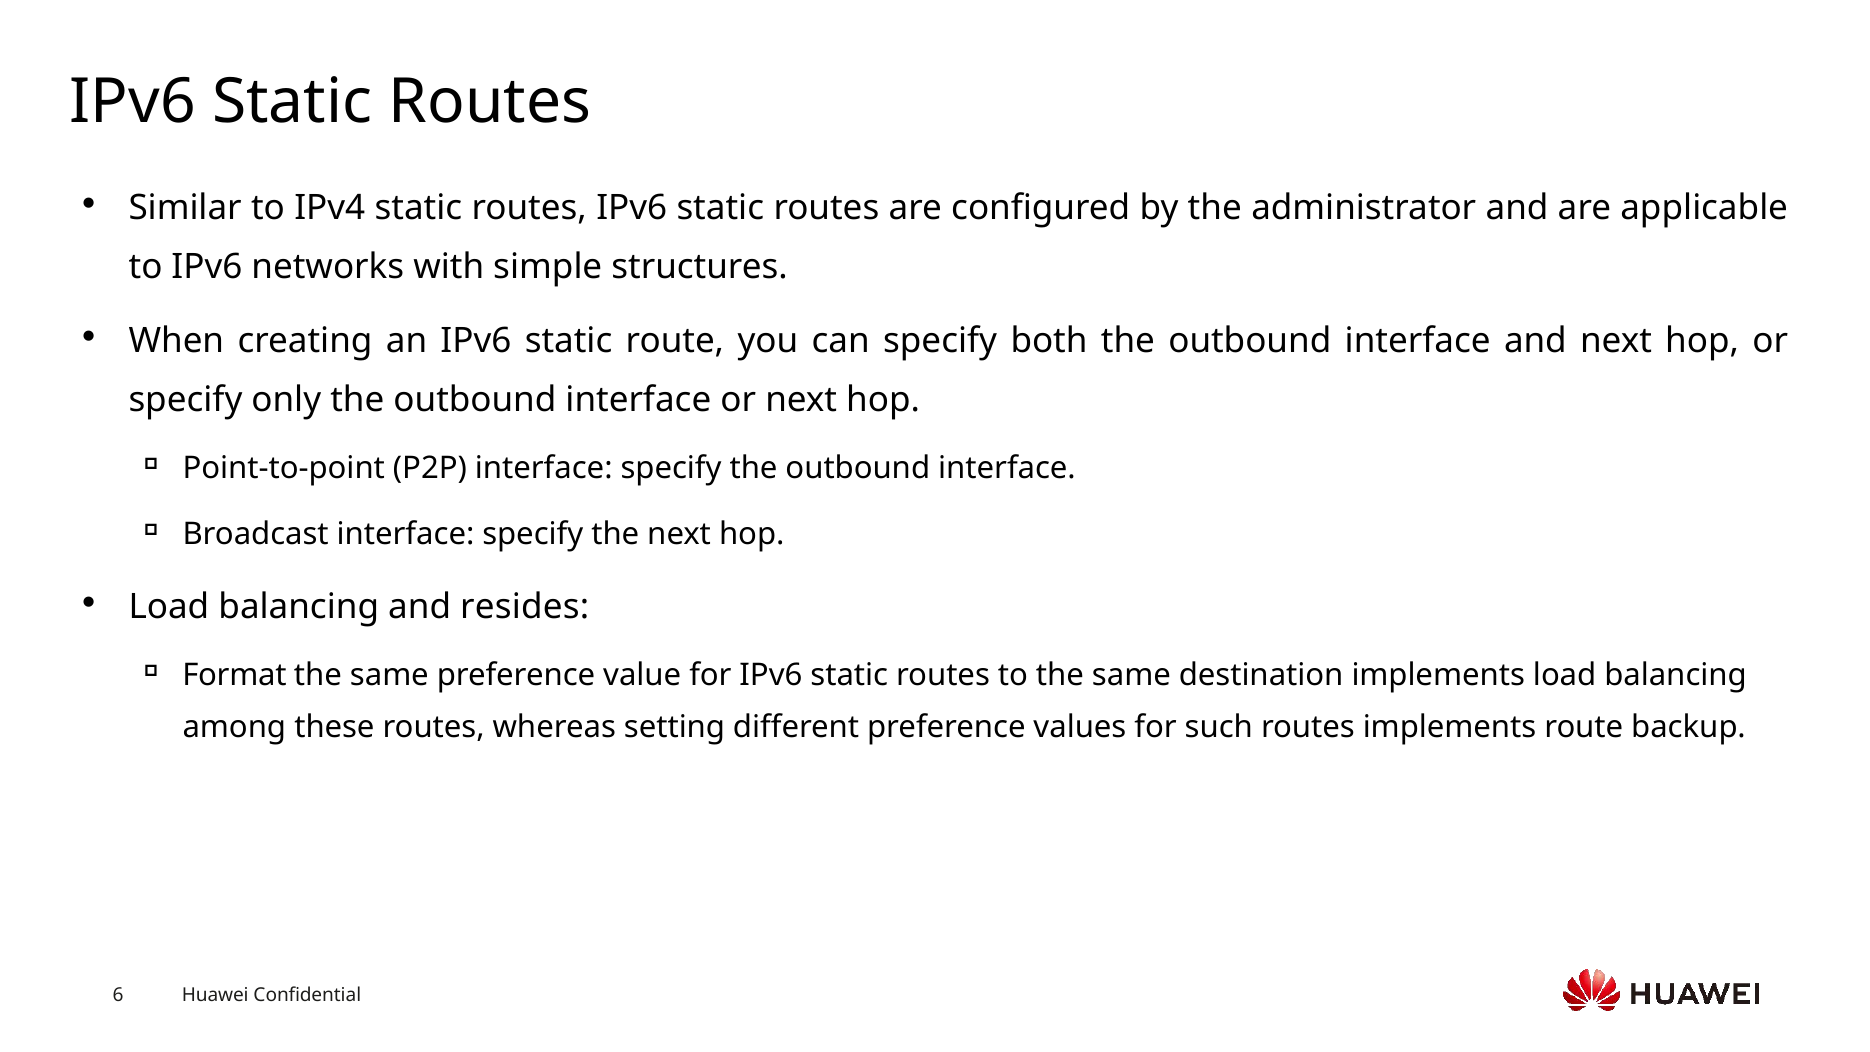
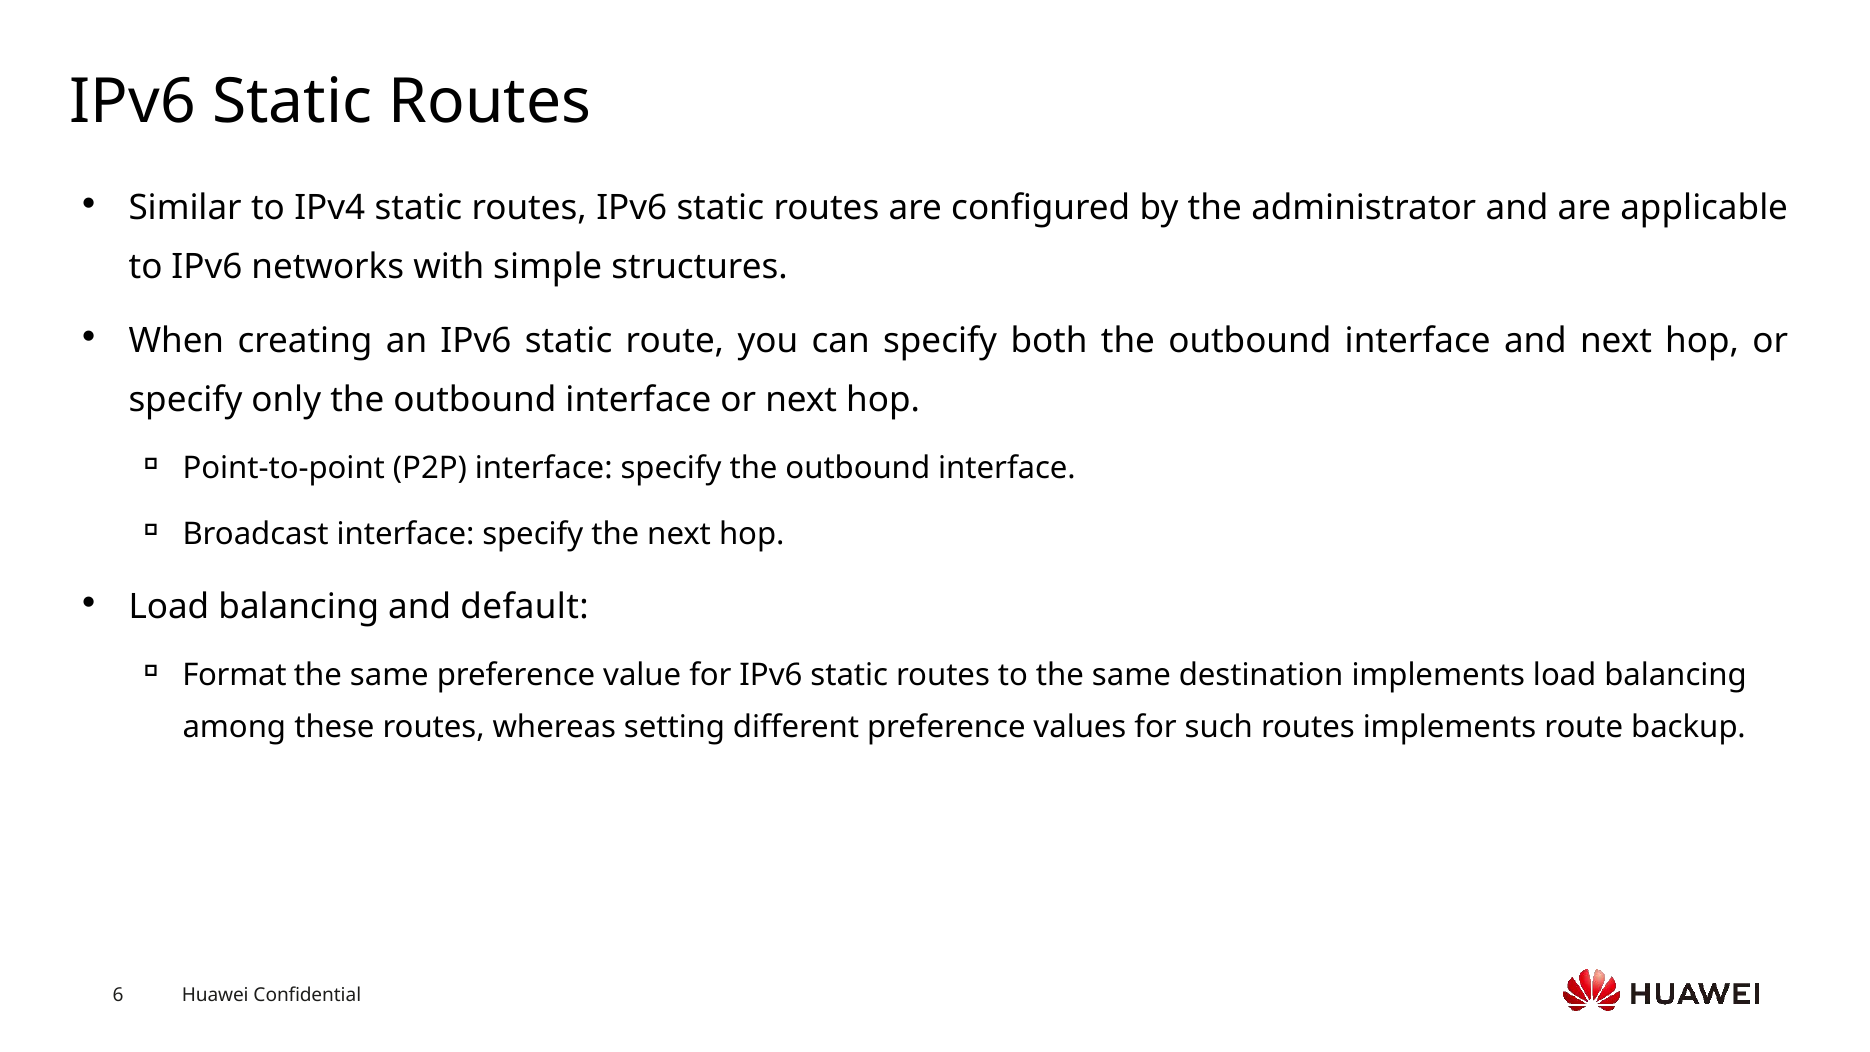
resides: resides -> default
